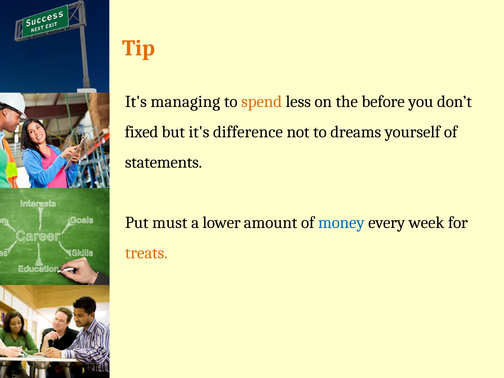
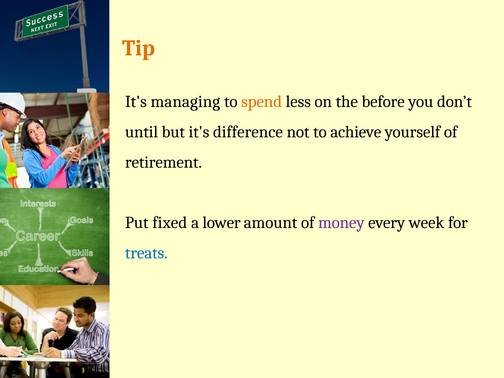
fixed: fixed -> until
dreams: dreams -> achieve
statements: statements -> retirement
must: must -> fixed
money colour: blue -> purple
treats colour: orange -> blue
